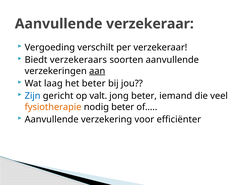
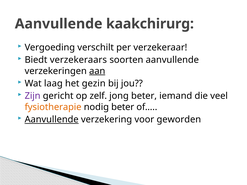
Aanvullende verzekeraar: verzekeraar -> kaakchirurg
het beter: beter -> gezin
Zijn colour: blue -> purple
valt: valt -> zelf
Aanvullende at (52, 120) underline: none -> present
efficiënter: efficiënter -> geworden
